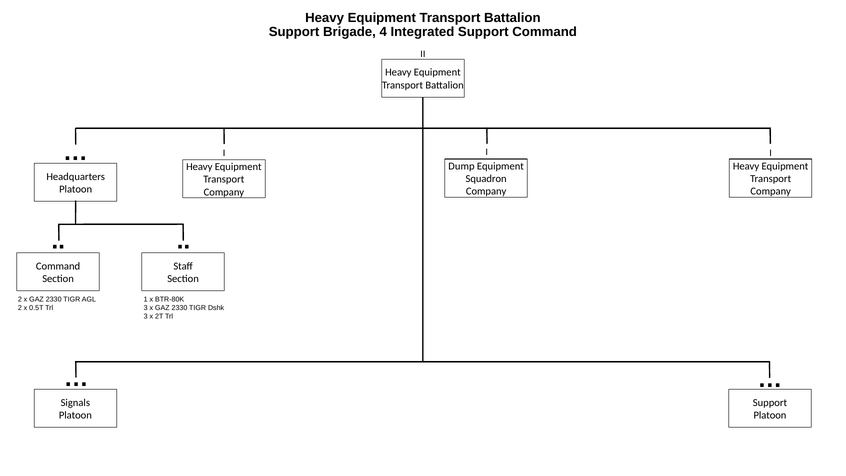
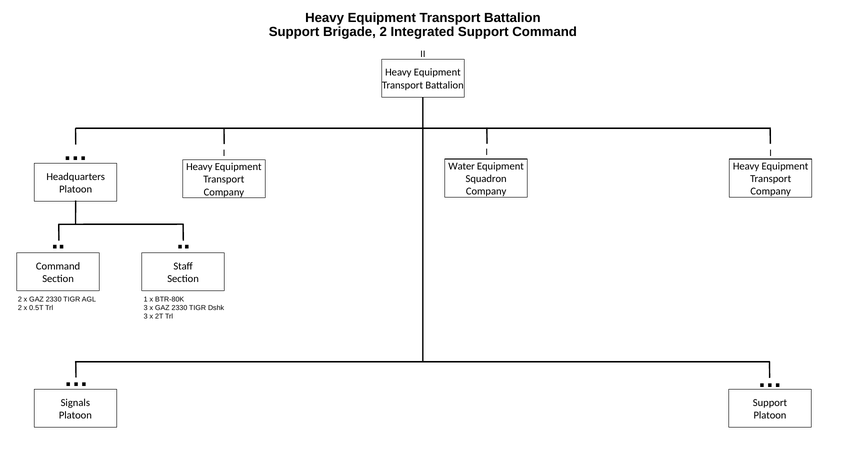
Brigade 4: 4 -> 2
Dump: Dump -> Water
